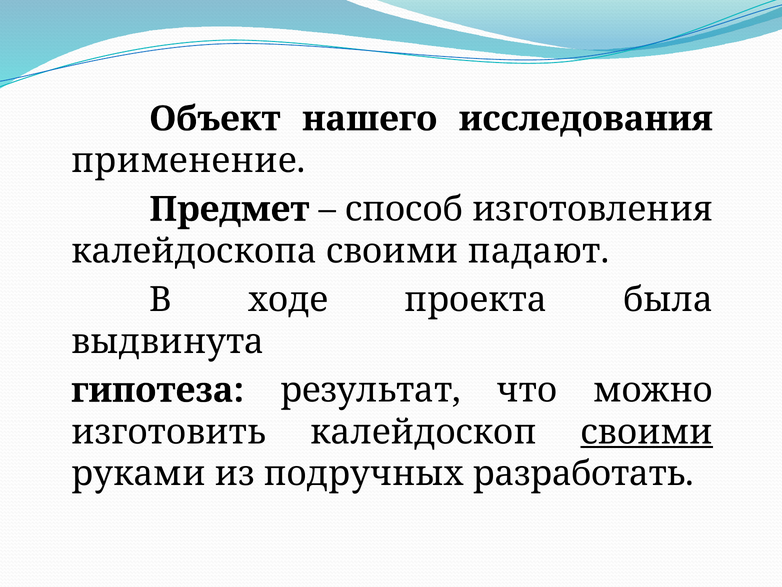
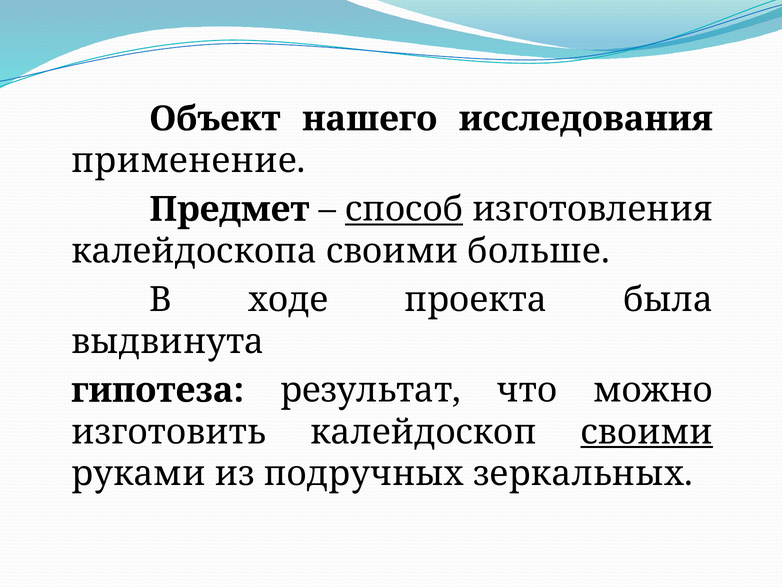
способ underline: none -> present
падают: падают -> больше
разработать: разработать -> зеркальных
